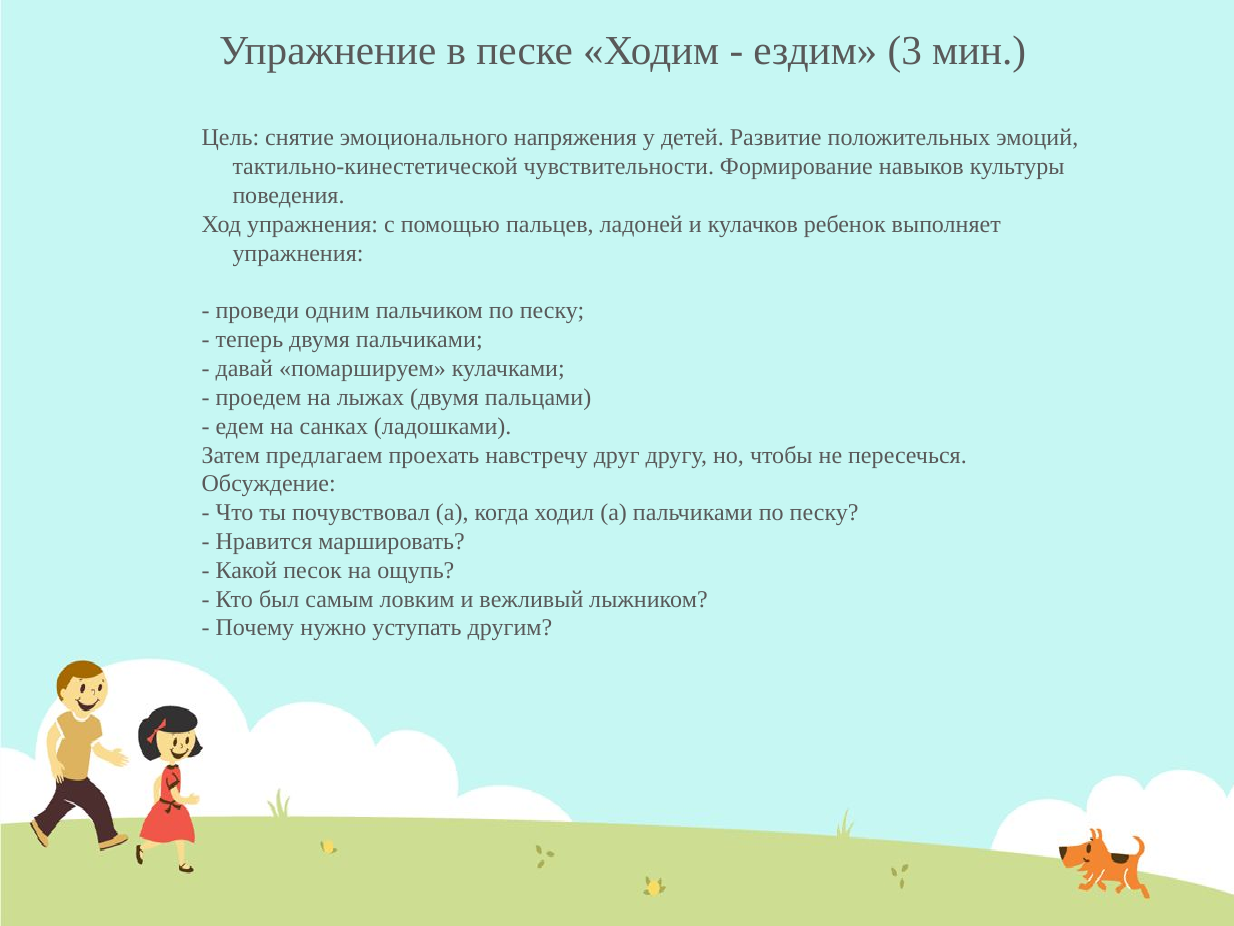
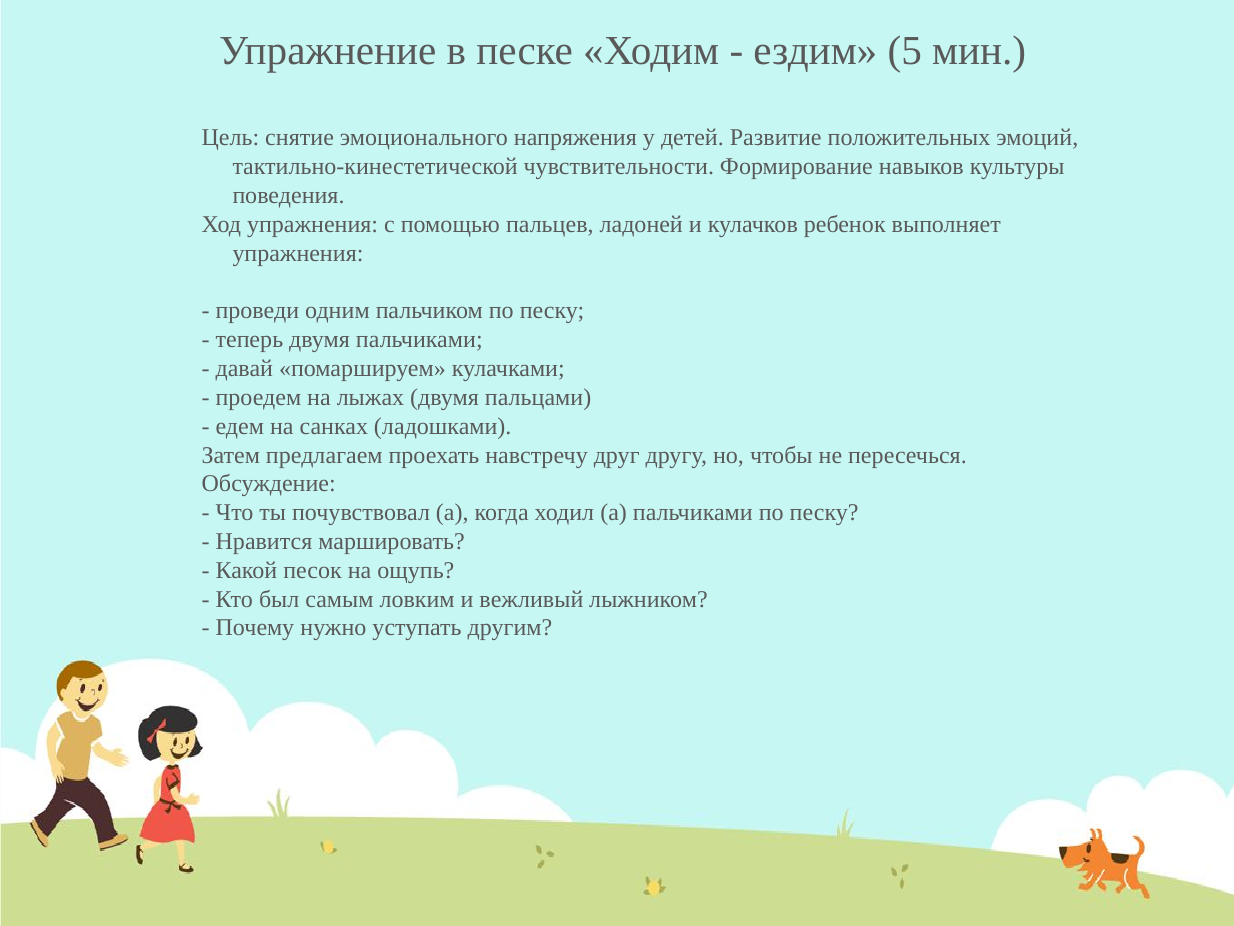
3: 3 -> 5
